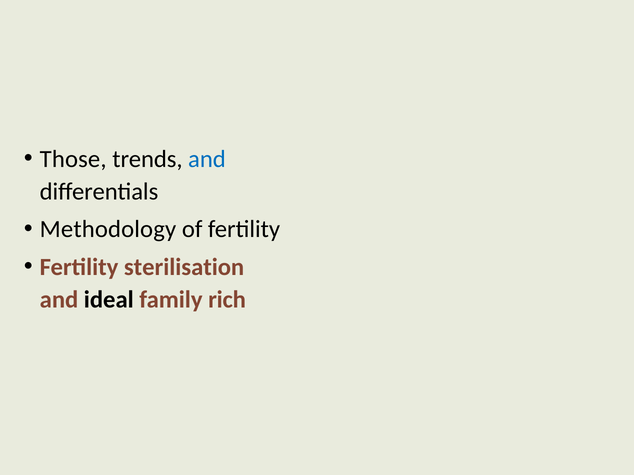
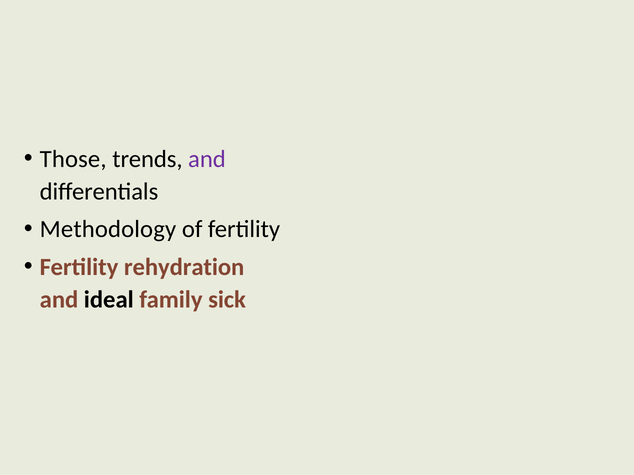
and at (207, 159) colour: blue -> purple
sterilisation: sterilisation -> rehydration
rich: rich -> sick
